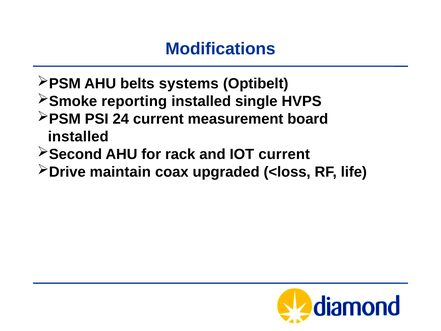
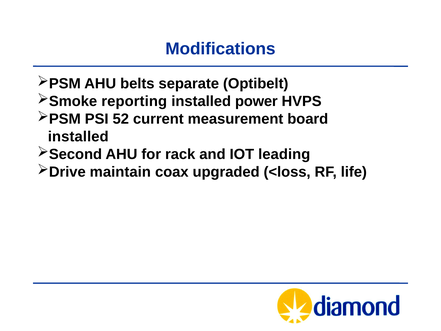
systems: systems -> separate
single: single -> power
24: 24 -> 52
IOT current: current -> leading
